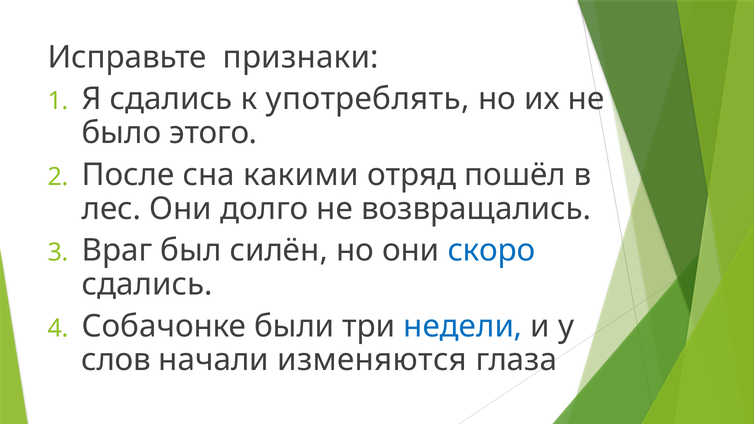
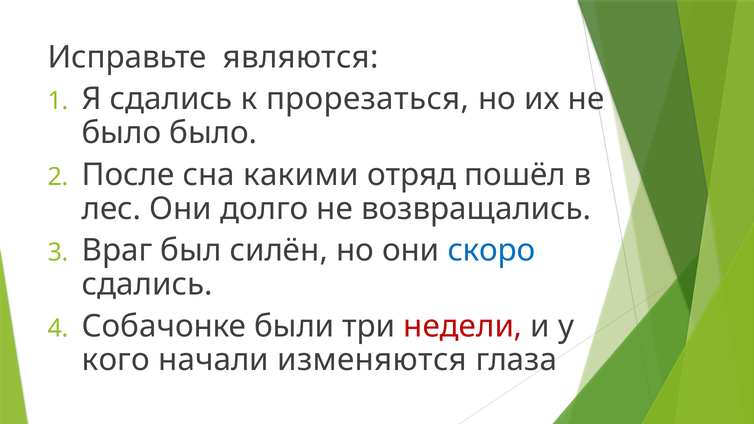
признаки: признаки -> являются
употреблять: употреблять -> прорезаться
было этого: этого -> было
недели colour: blue -> red
слов: слов -> кого
